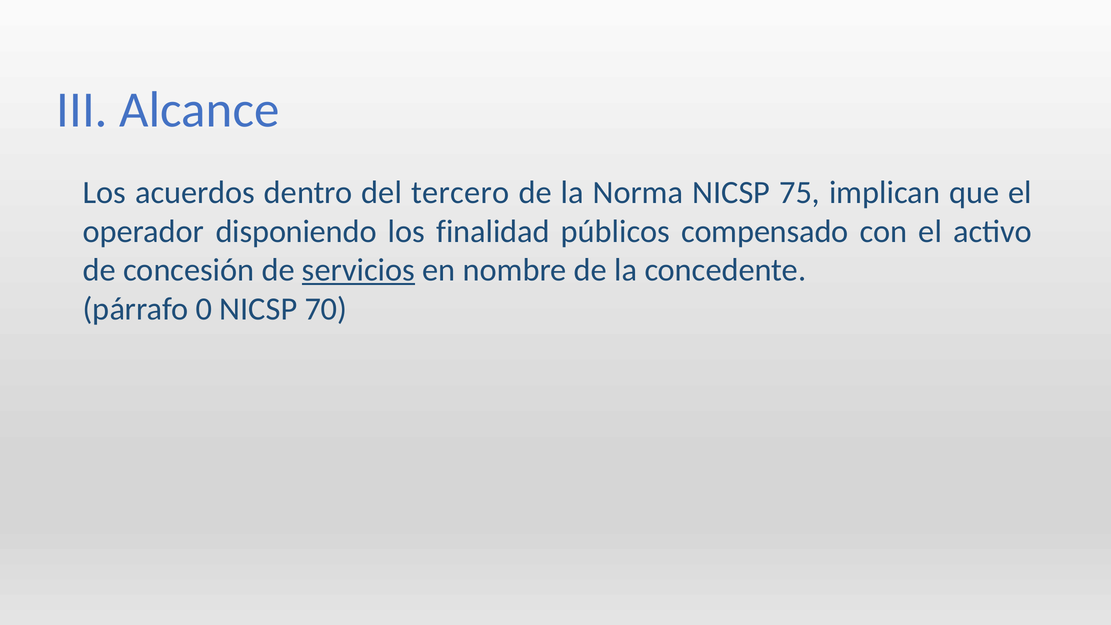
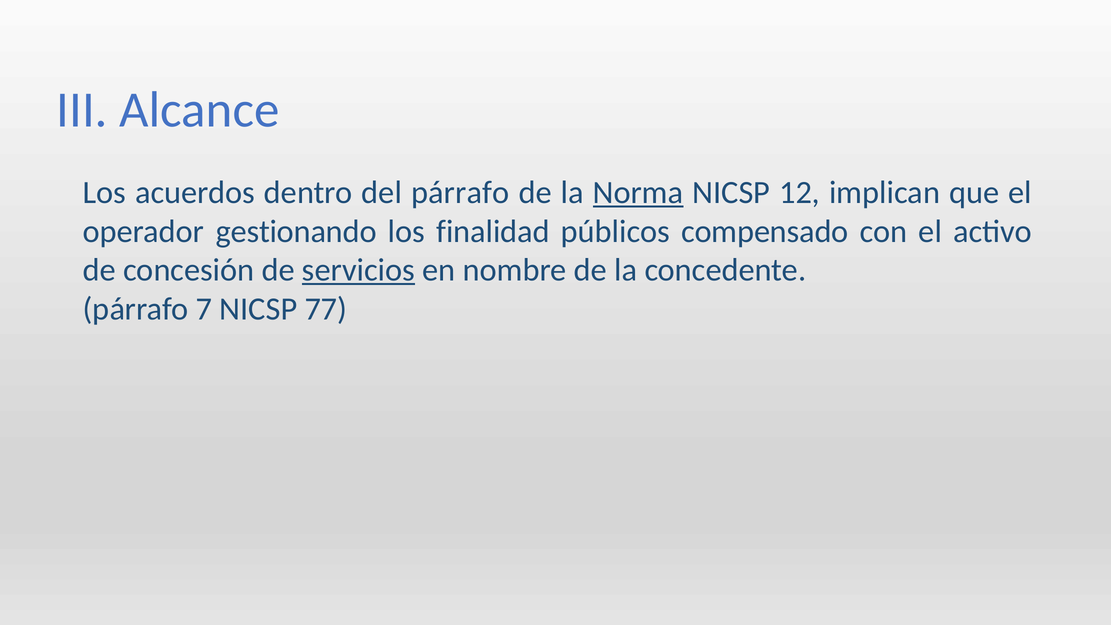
del tercero: tercero -> párrafo
Norma underline: none -> present
75: 75 -> 12
disponiendo: disponiendo -> gestionando
0: 0 -> 7
70: 70 -> 77
